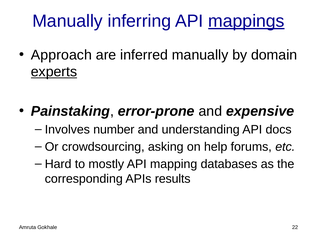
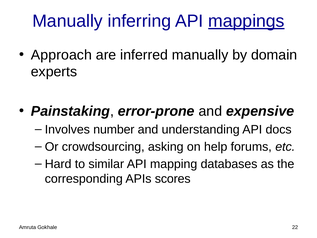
experts underline: present -> none
mostly: mostly -> similar
results: results -> scores
